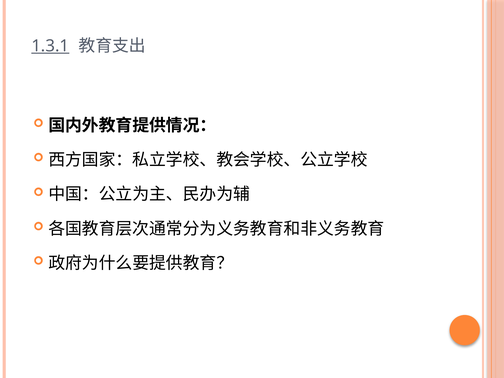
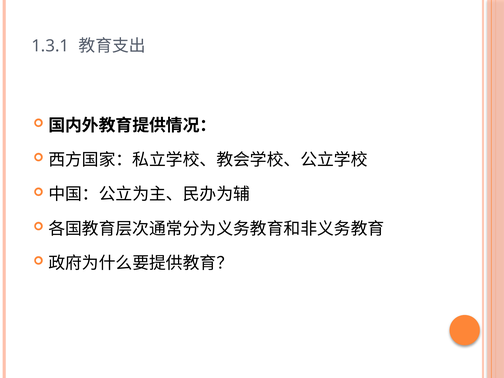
1.3.1 underline: present -> none
